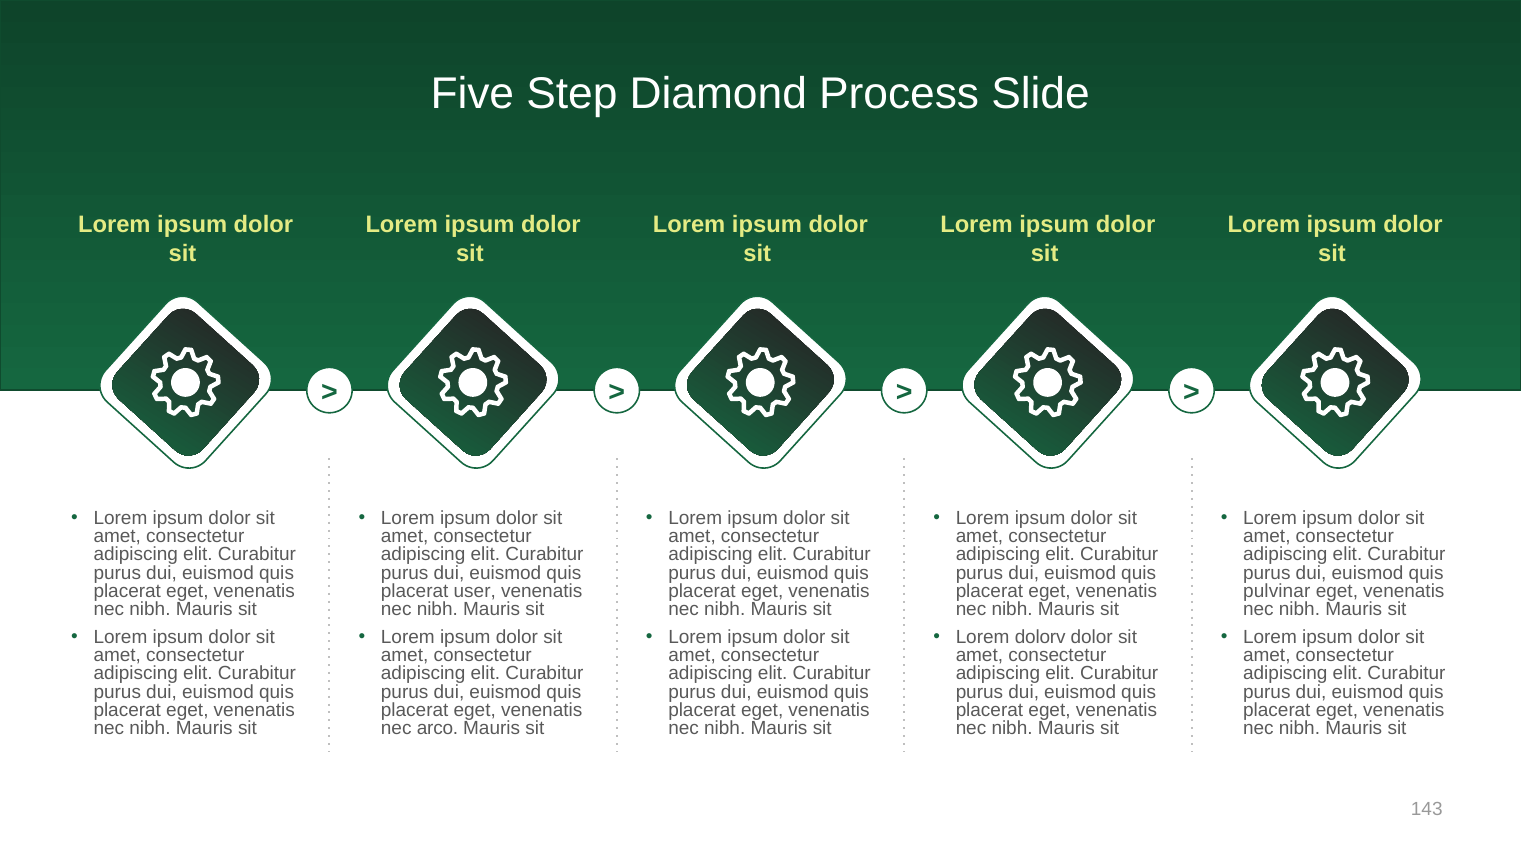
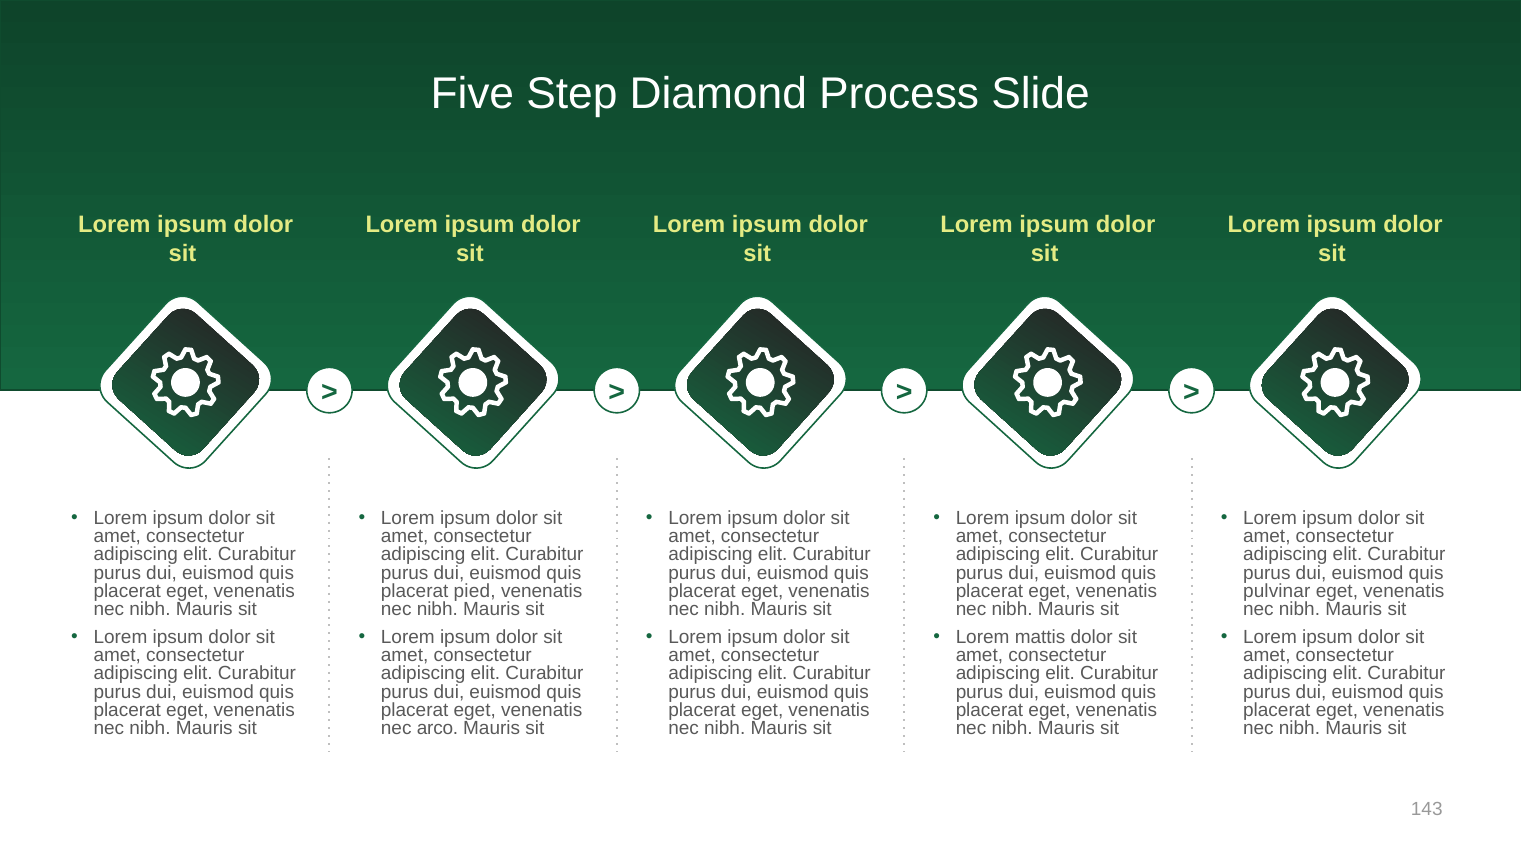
user: user -> pied
dolorv: dolorv -> mattis
